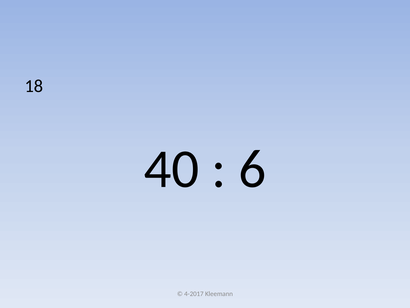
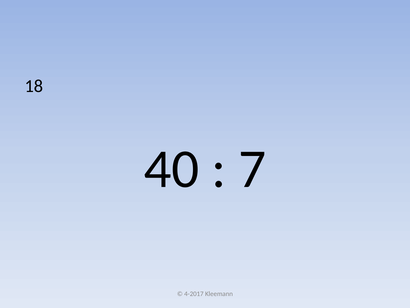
6: 6 -> 7
